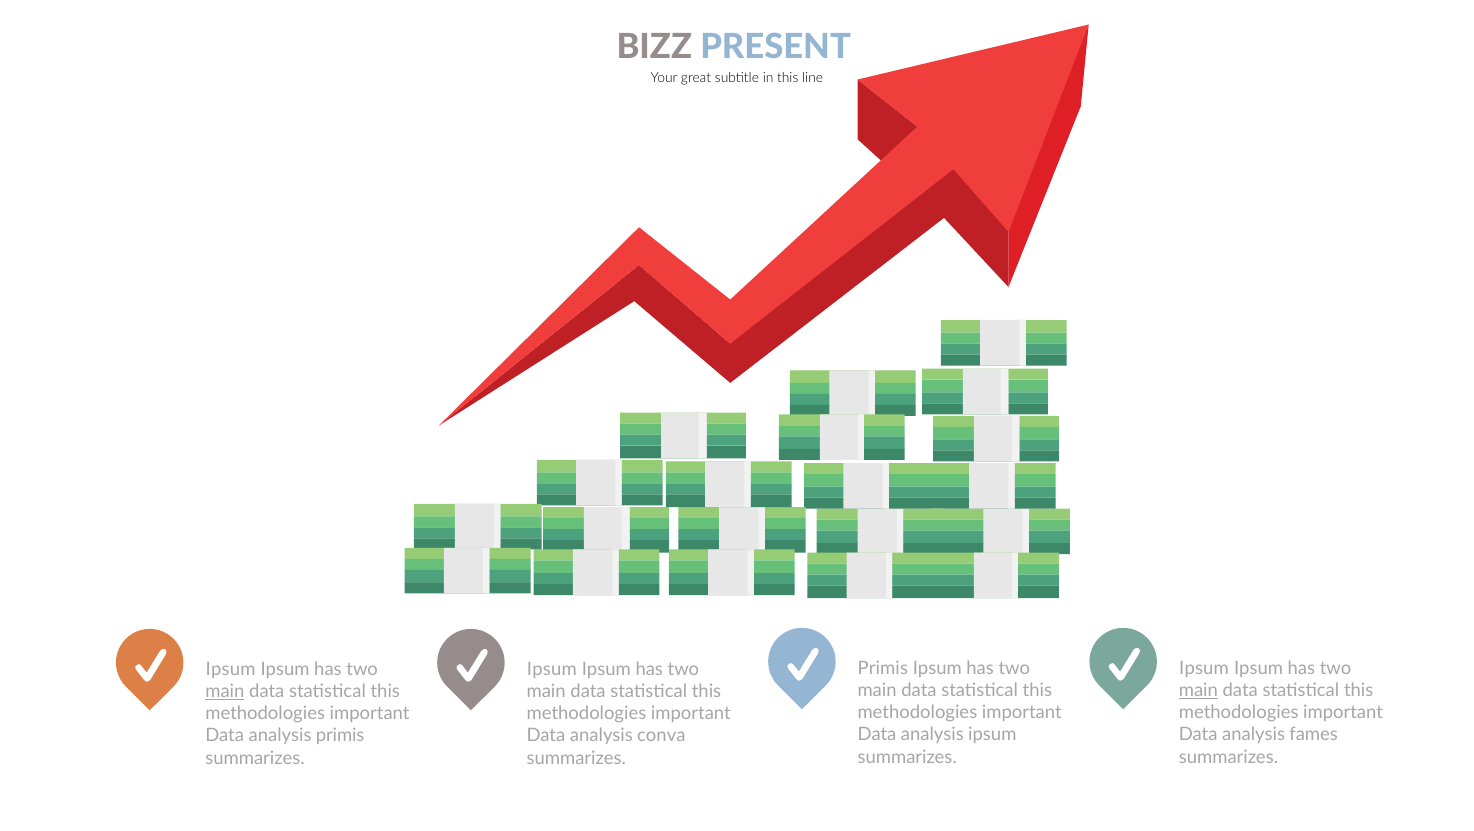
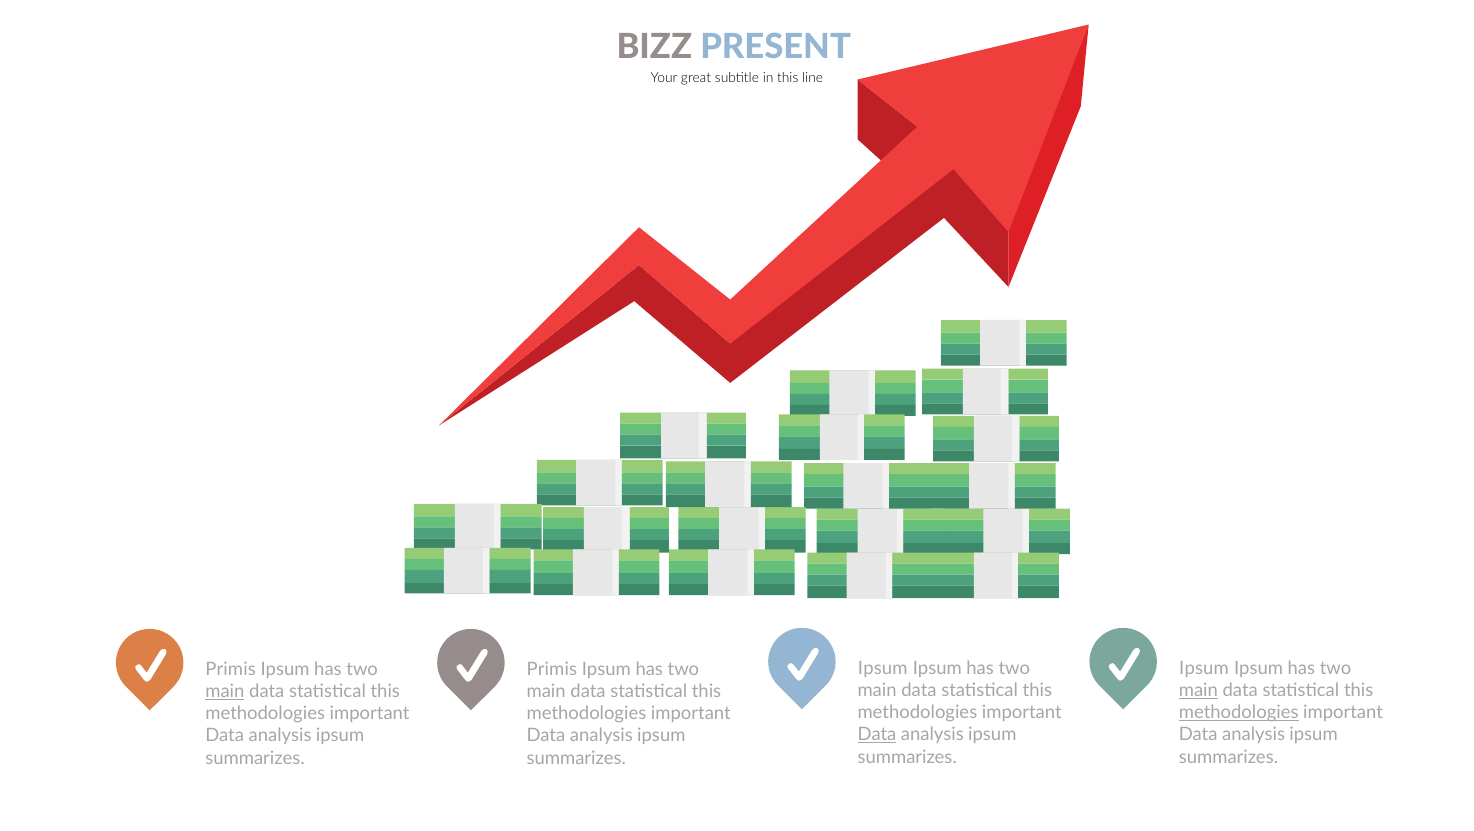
Primis at (883, 668): Primis -> Ipsum
Ipsum at (231, 669): Ipsum -> Primis
Ipsum at (552, 669): Ipsum -> Primis
methodologies at (1239, 713) underline: none -> present
Data at (877, 735) underline: none -> present
fames at (1314, 735): fames -> ipsum
primis at (340, 736): primis -> ipsum
conva at (661, 736): conva -> ipsum
